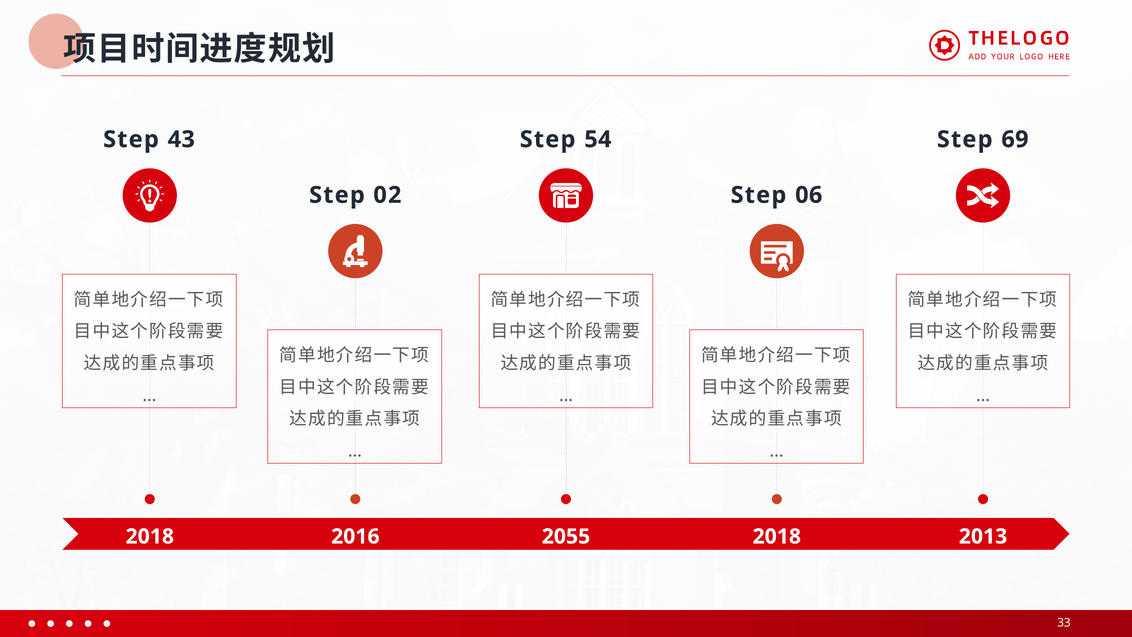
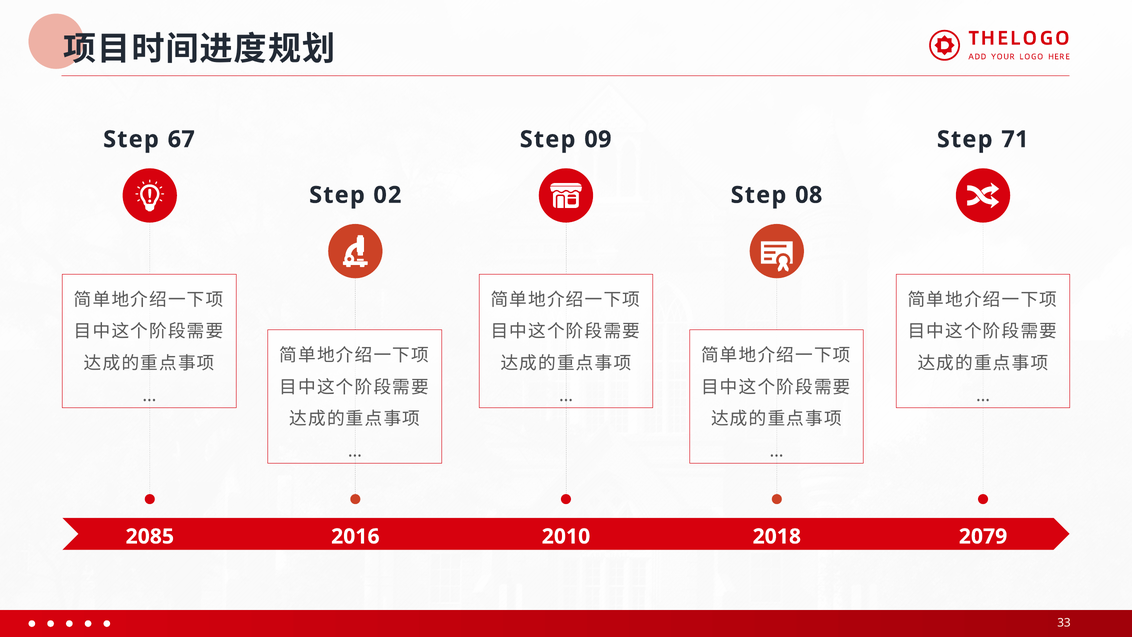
43: 43 -> 67
54: 54 -> 09
69: 69 -> 71
06: 06 -> 08
2018 at (150, 536): 2018 -> 2085
2055: 2055 -> 2010
2013: 2013 -> 2079
